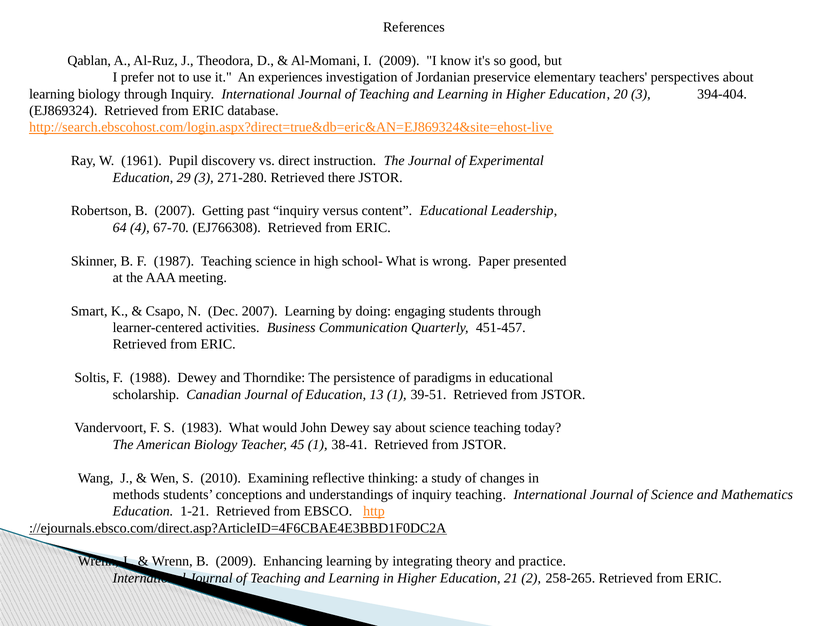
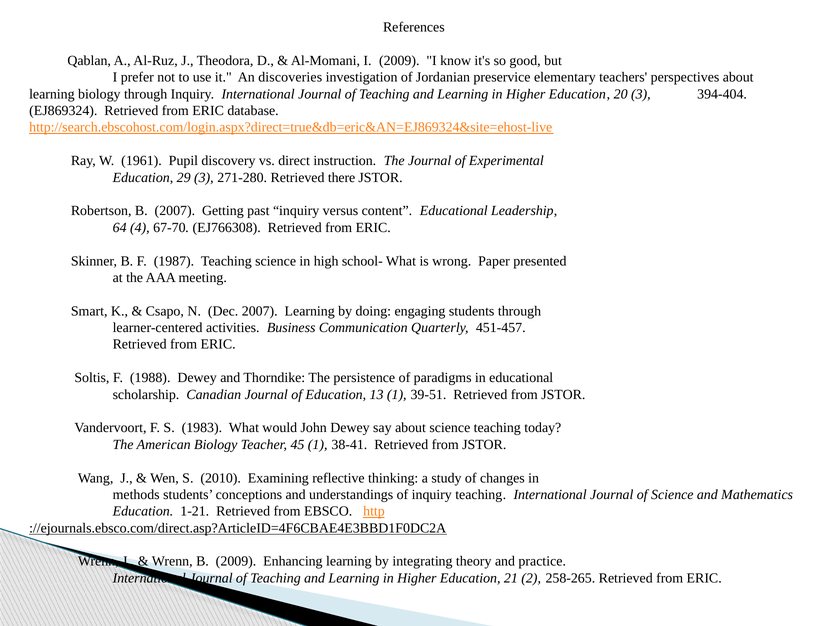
experiences: experiences -> discoveries
